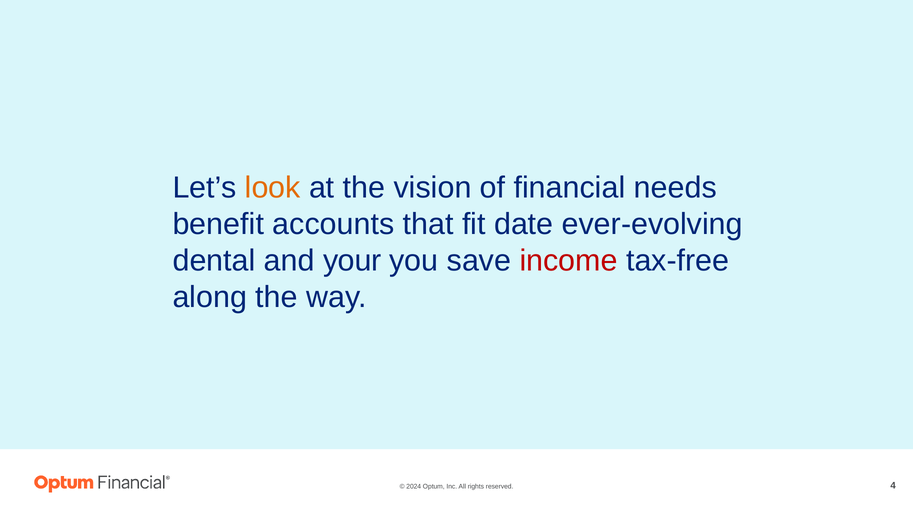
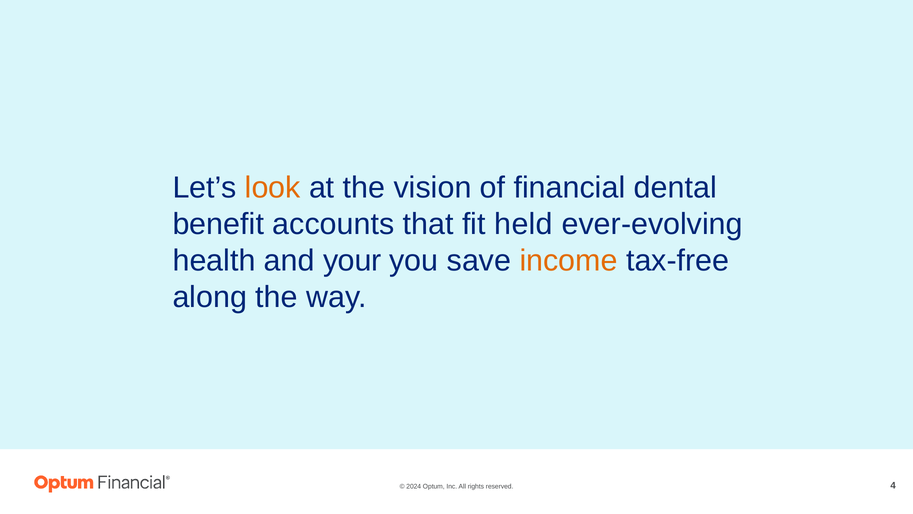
needs: needs -> dental
date: date -> held
dental: dental -> health
income colour: red -> orange
